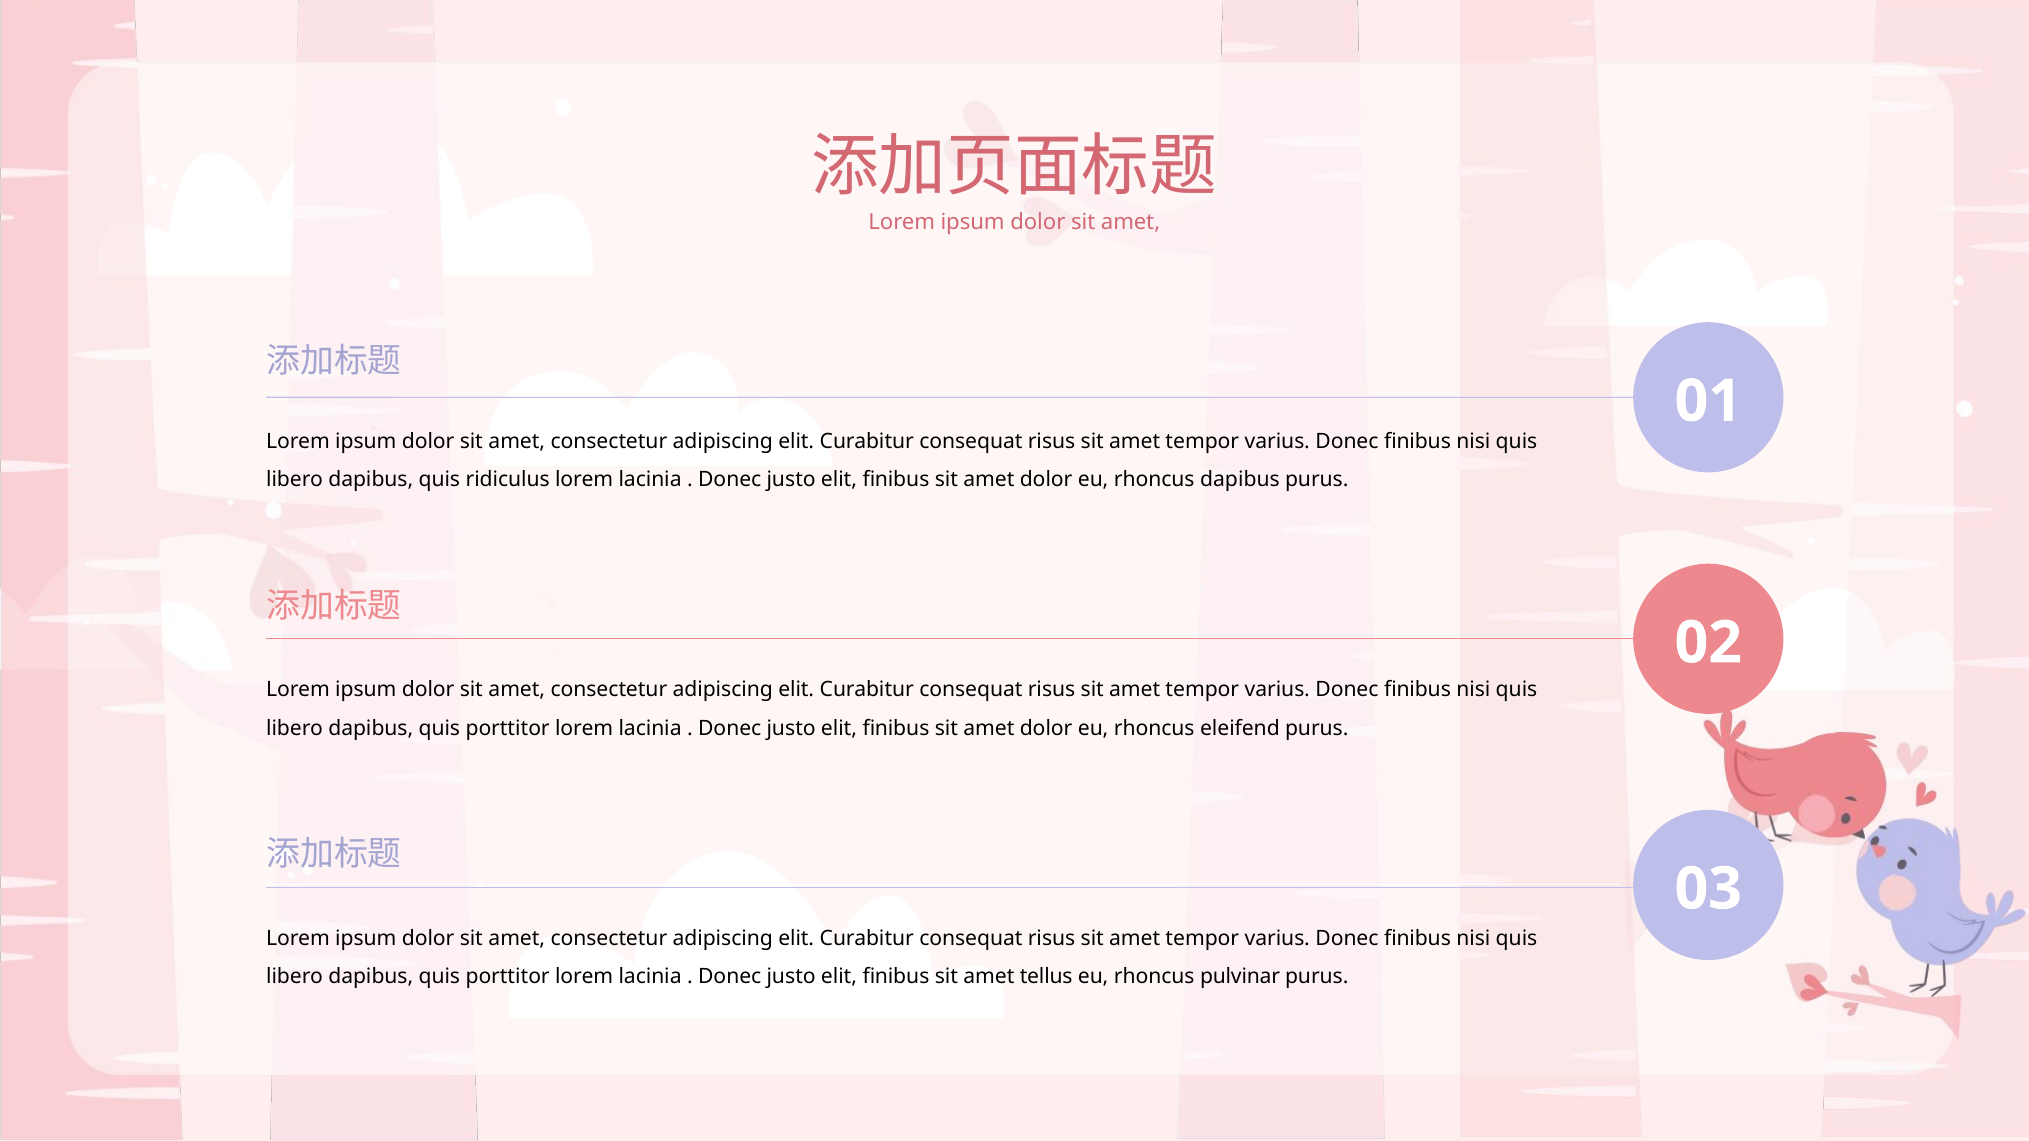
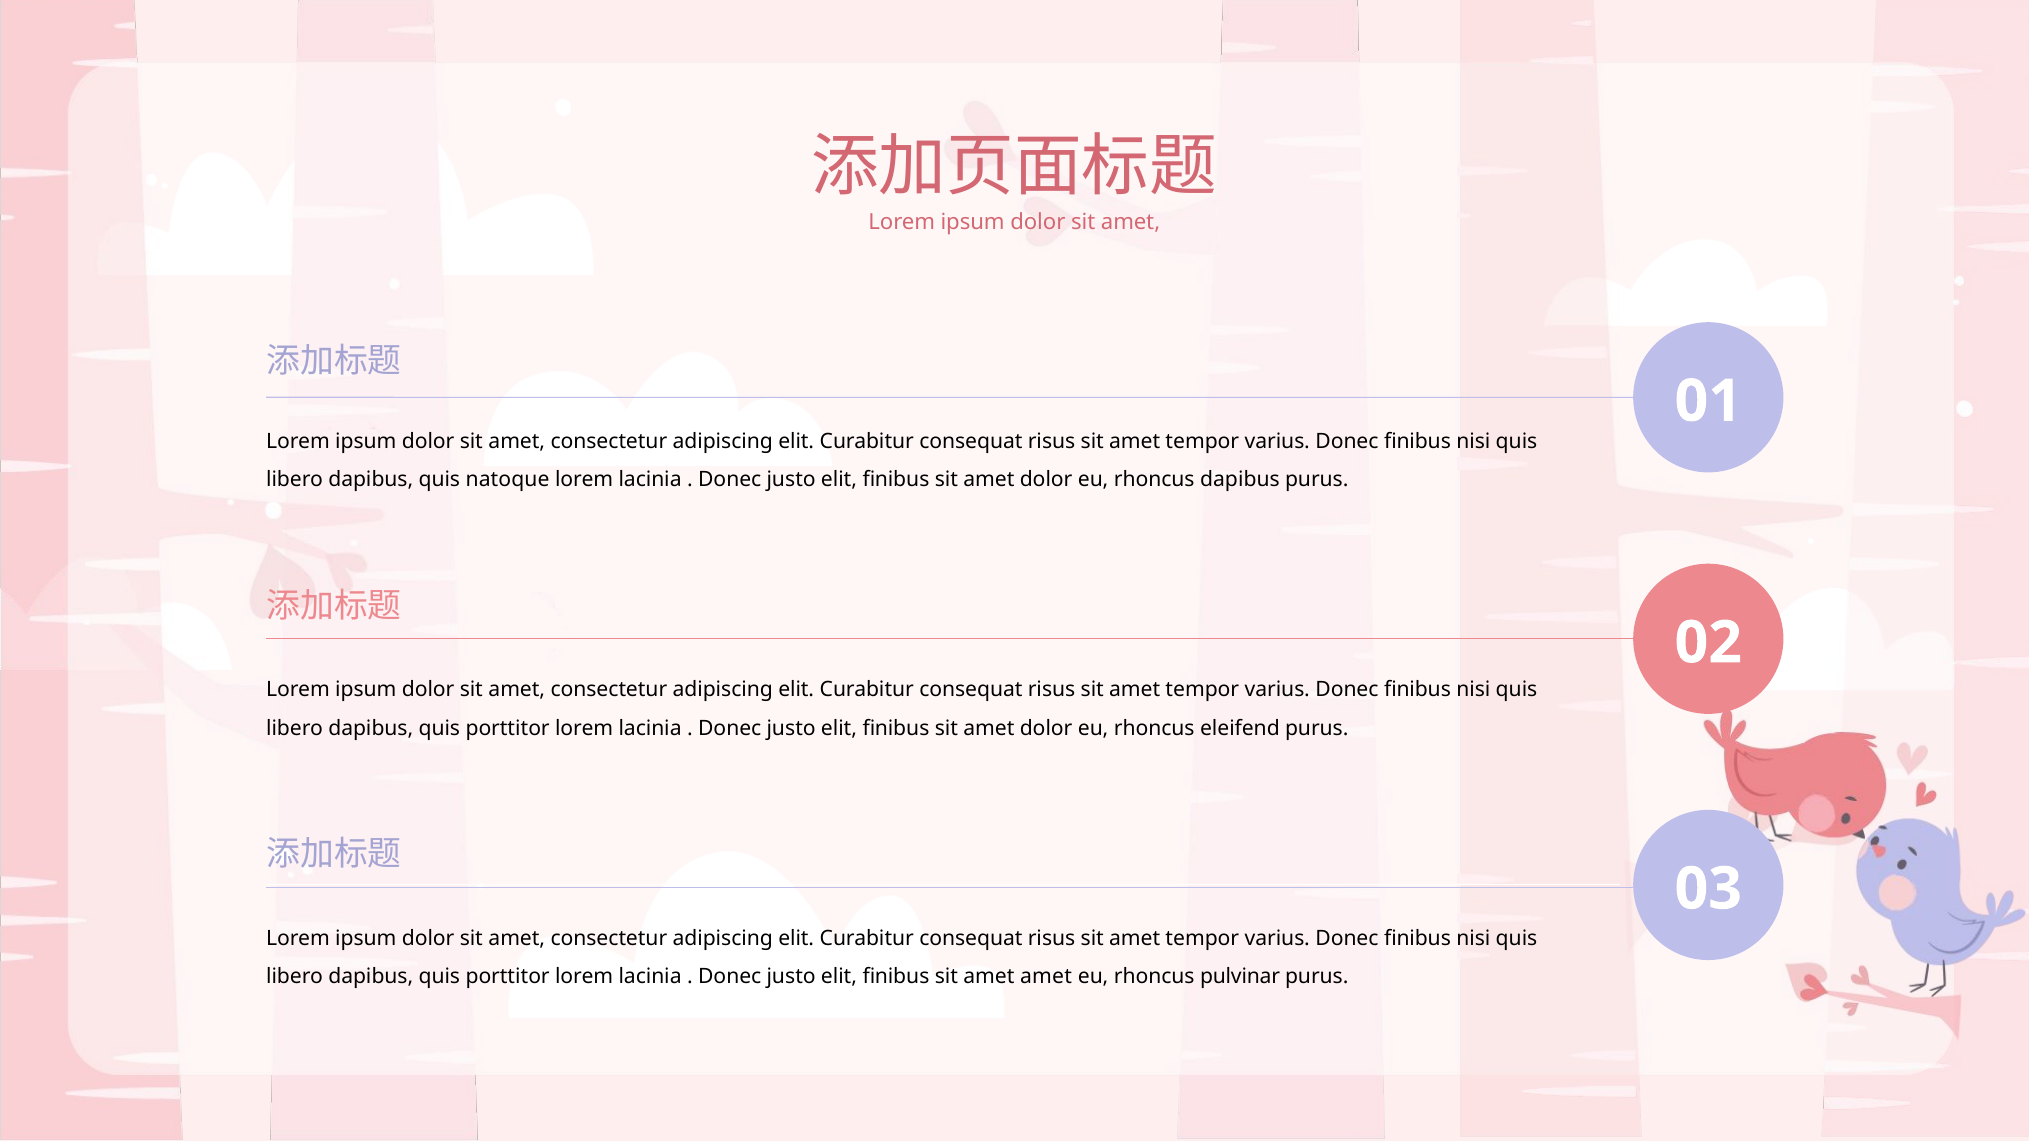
ridiculus: ridiculus -> natoque
amet tellus: tellus -> amet
